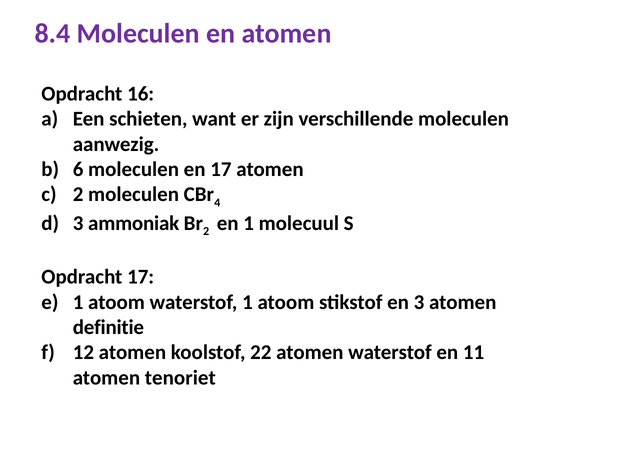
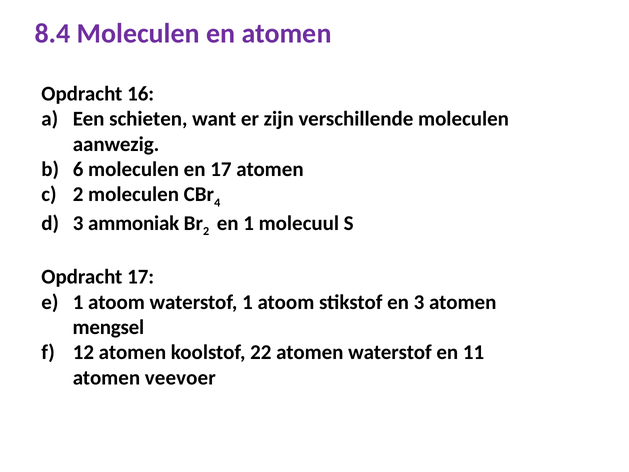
definitie: definitie -> mengsel
tenoriet: tenoriet -> veevoer
